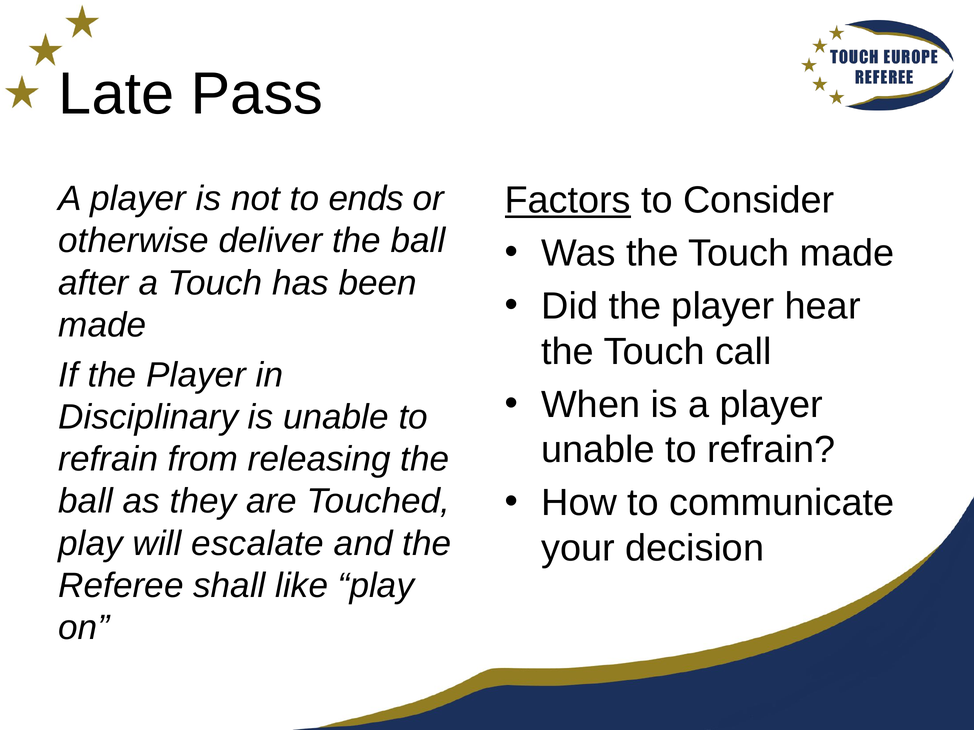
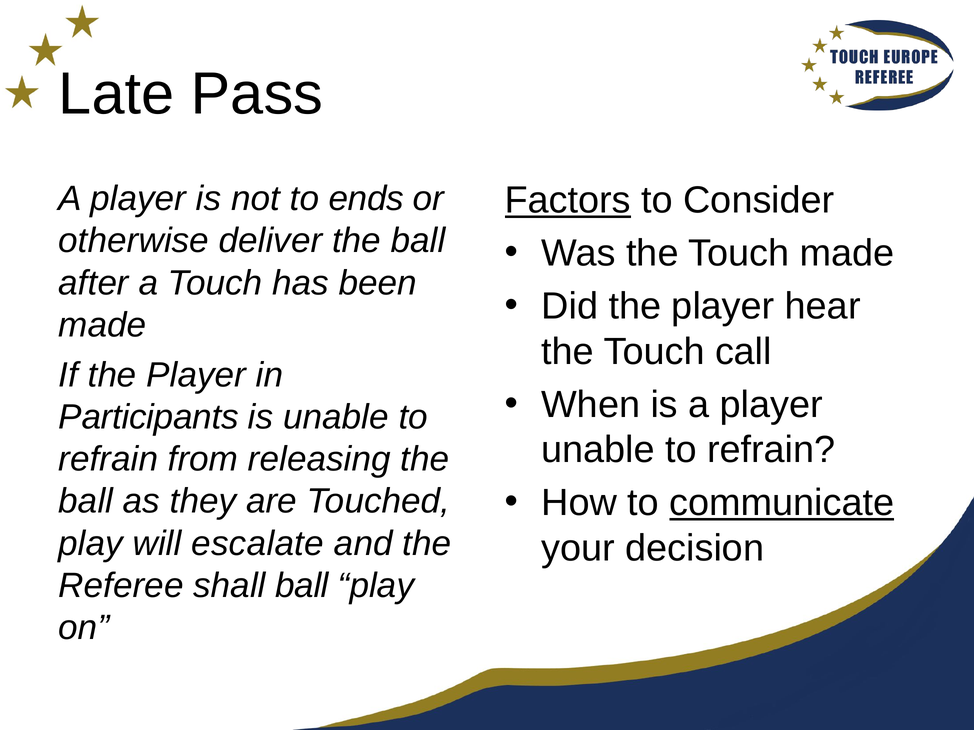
Disciplinary: Disciplinary -> Participants
communicate underline: none -> present
shall like: like -> ball
